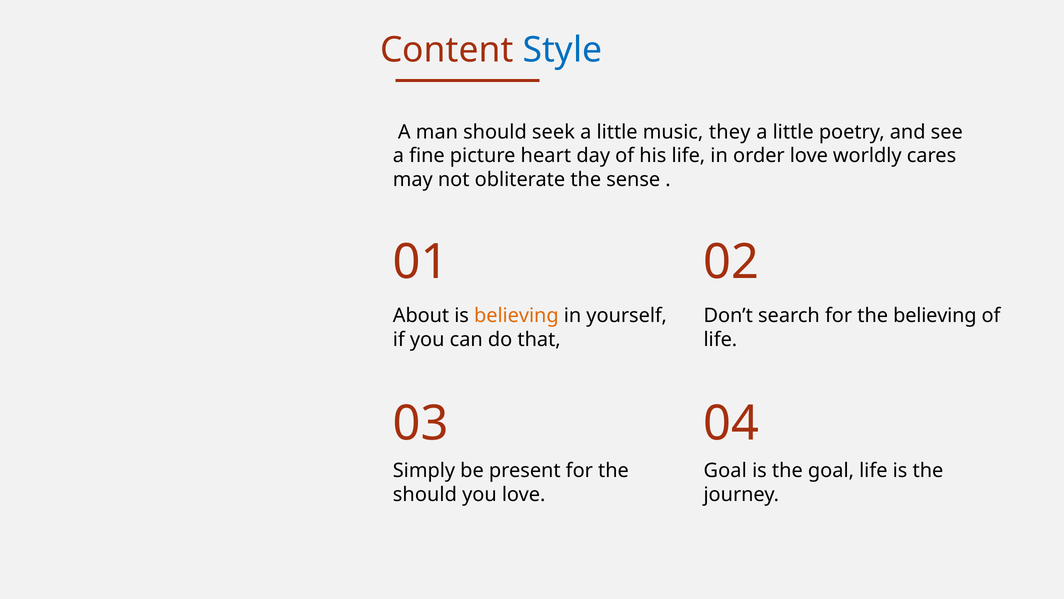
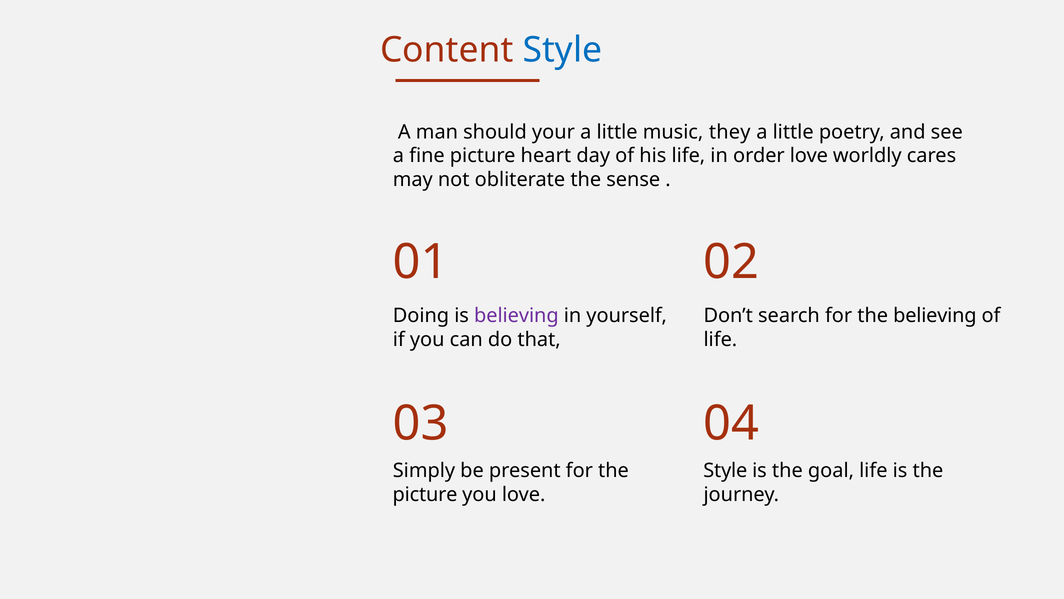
seek: seek -> your
About: About -> Doing
believing at (516, 315) colour: orange -> purple
Goal at (725, 470): Goal -> Style
should at (425, 494): should -> picture
